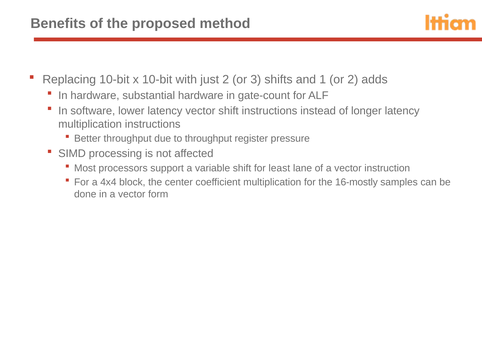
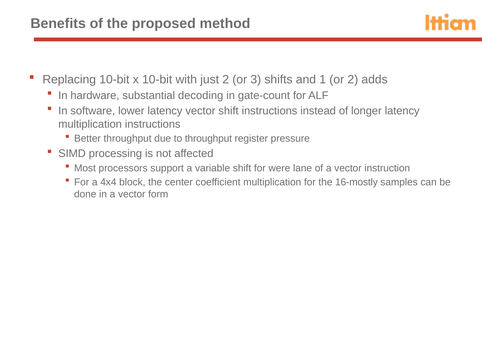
substantial hardware: hardware -> decoding
least: least -> were
